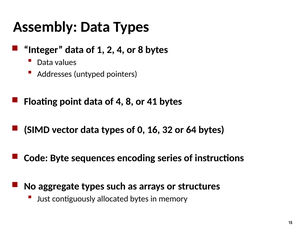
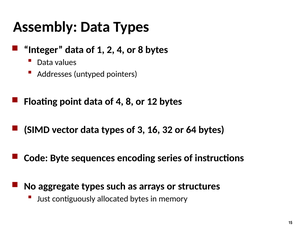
41: 41 -> 12
0: 0 -> 3
